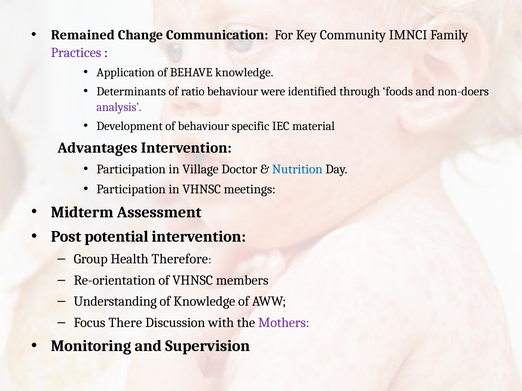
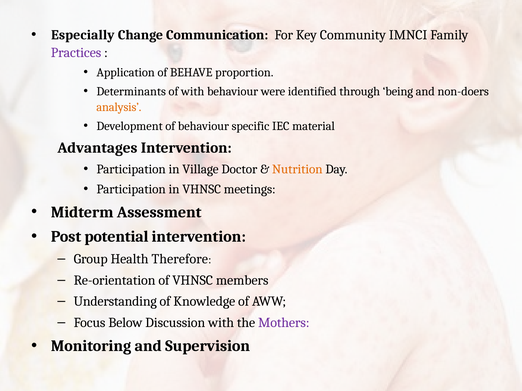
Remained: Remained -> Especially
BEHAVE knowledge: knowledge -> proportion
of ratio: ratio -> with
foods: foods -> being
analysis colour: purple -> orange
Nutrition colour: blue -> orange
There: There -> Below
